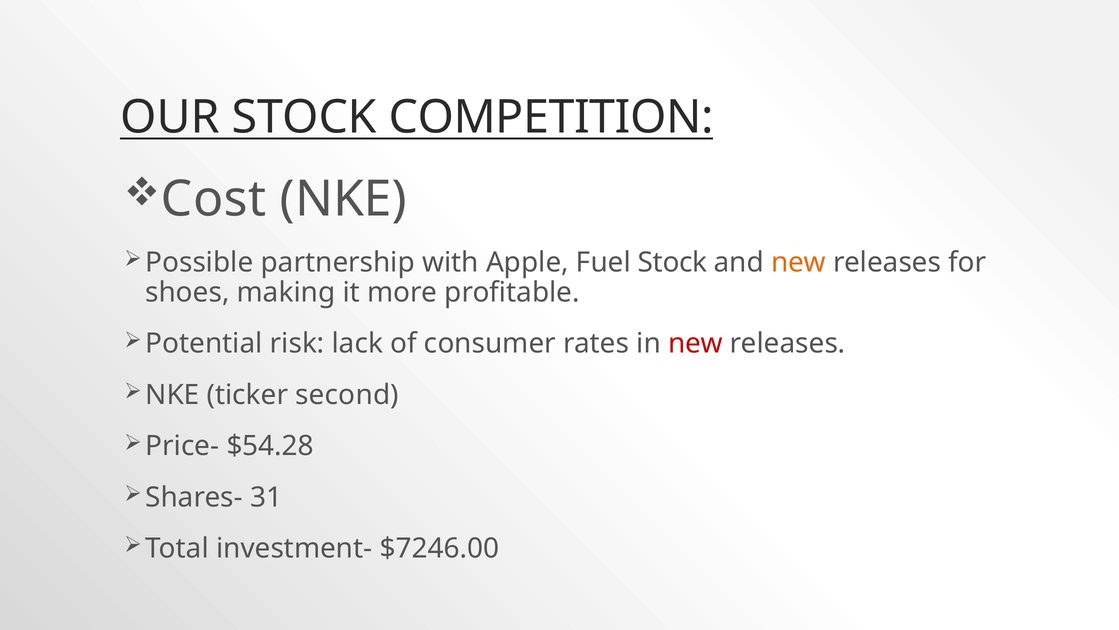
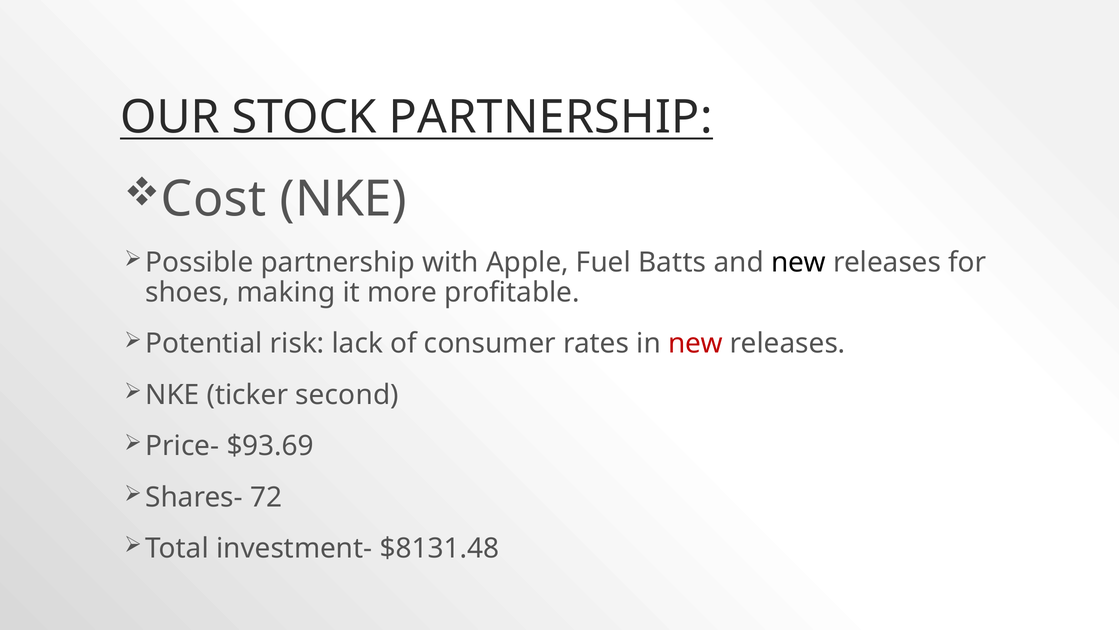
STOCK COMPETITION: COMPETITION -> PARTNERSHIP
Fuel Stock: Stock -> Batts
new at (799, 262) colour: orange -> black
$54.28: $54.28 -> $93.69
31: 31 -> 72
$7246.00: $7246.00 -> $8131.48
